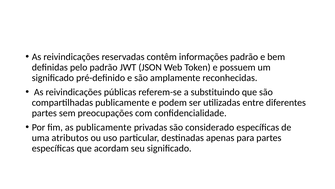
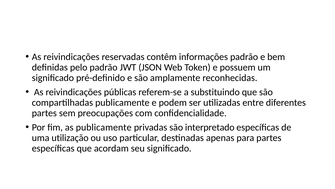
considerado: considerado -> interpretado
atributos: atributos -> utilização
